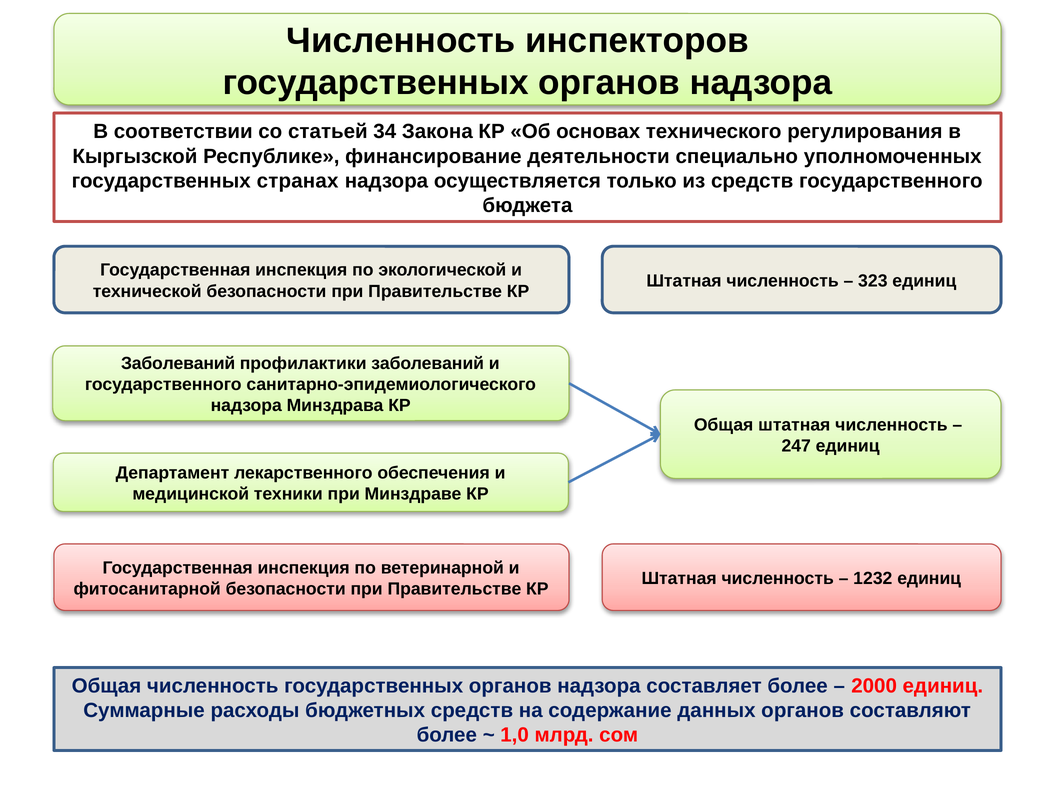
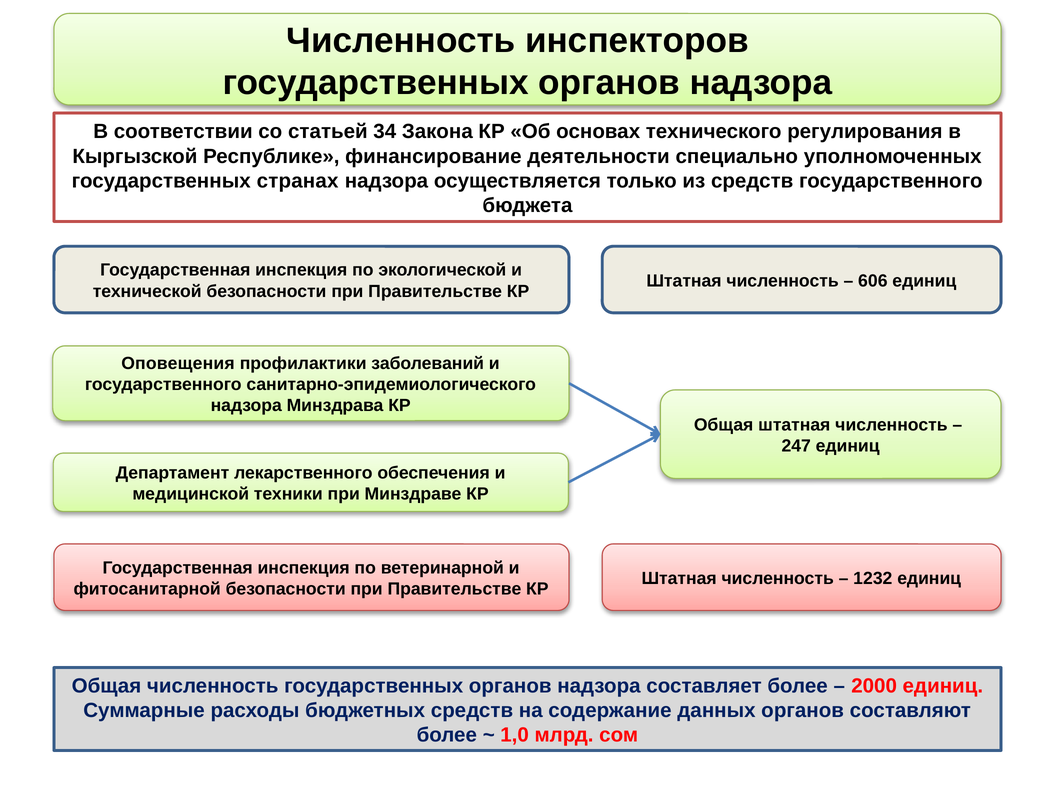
323: 323 -> 606
Заболеваний at (178, 363): Заболеваний -> Оповещения
